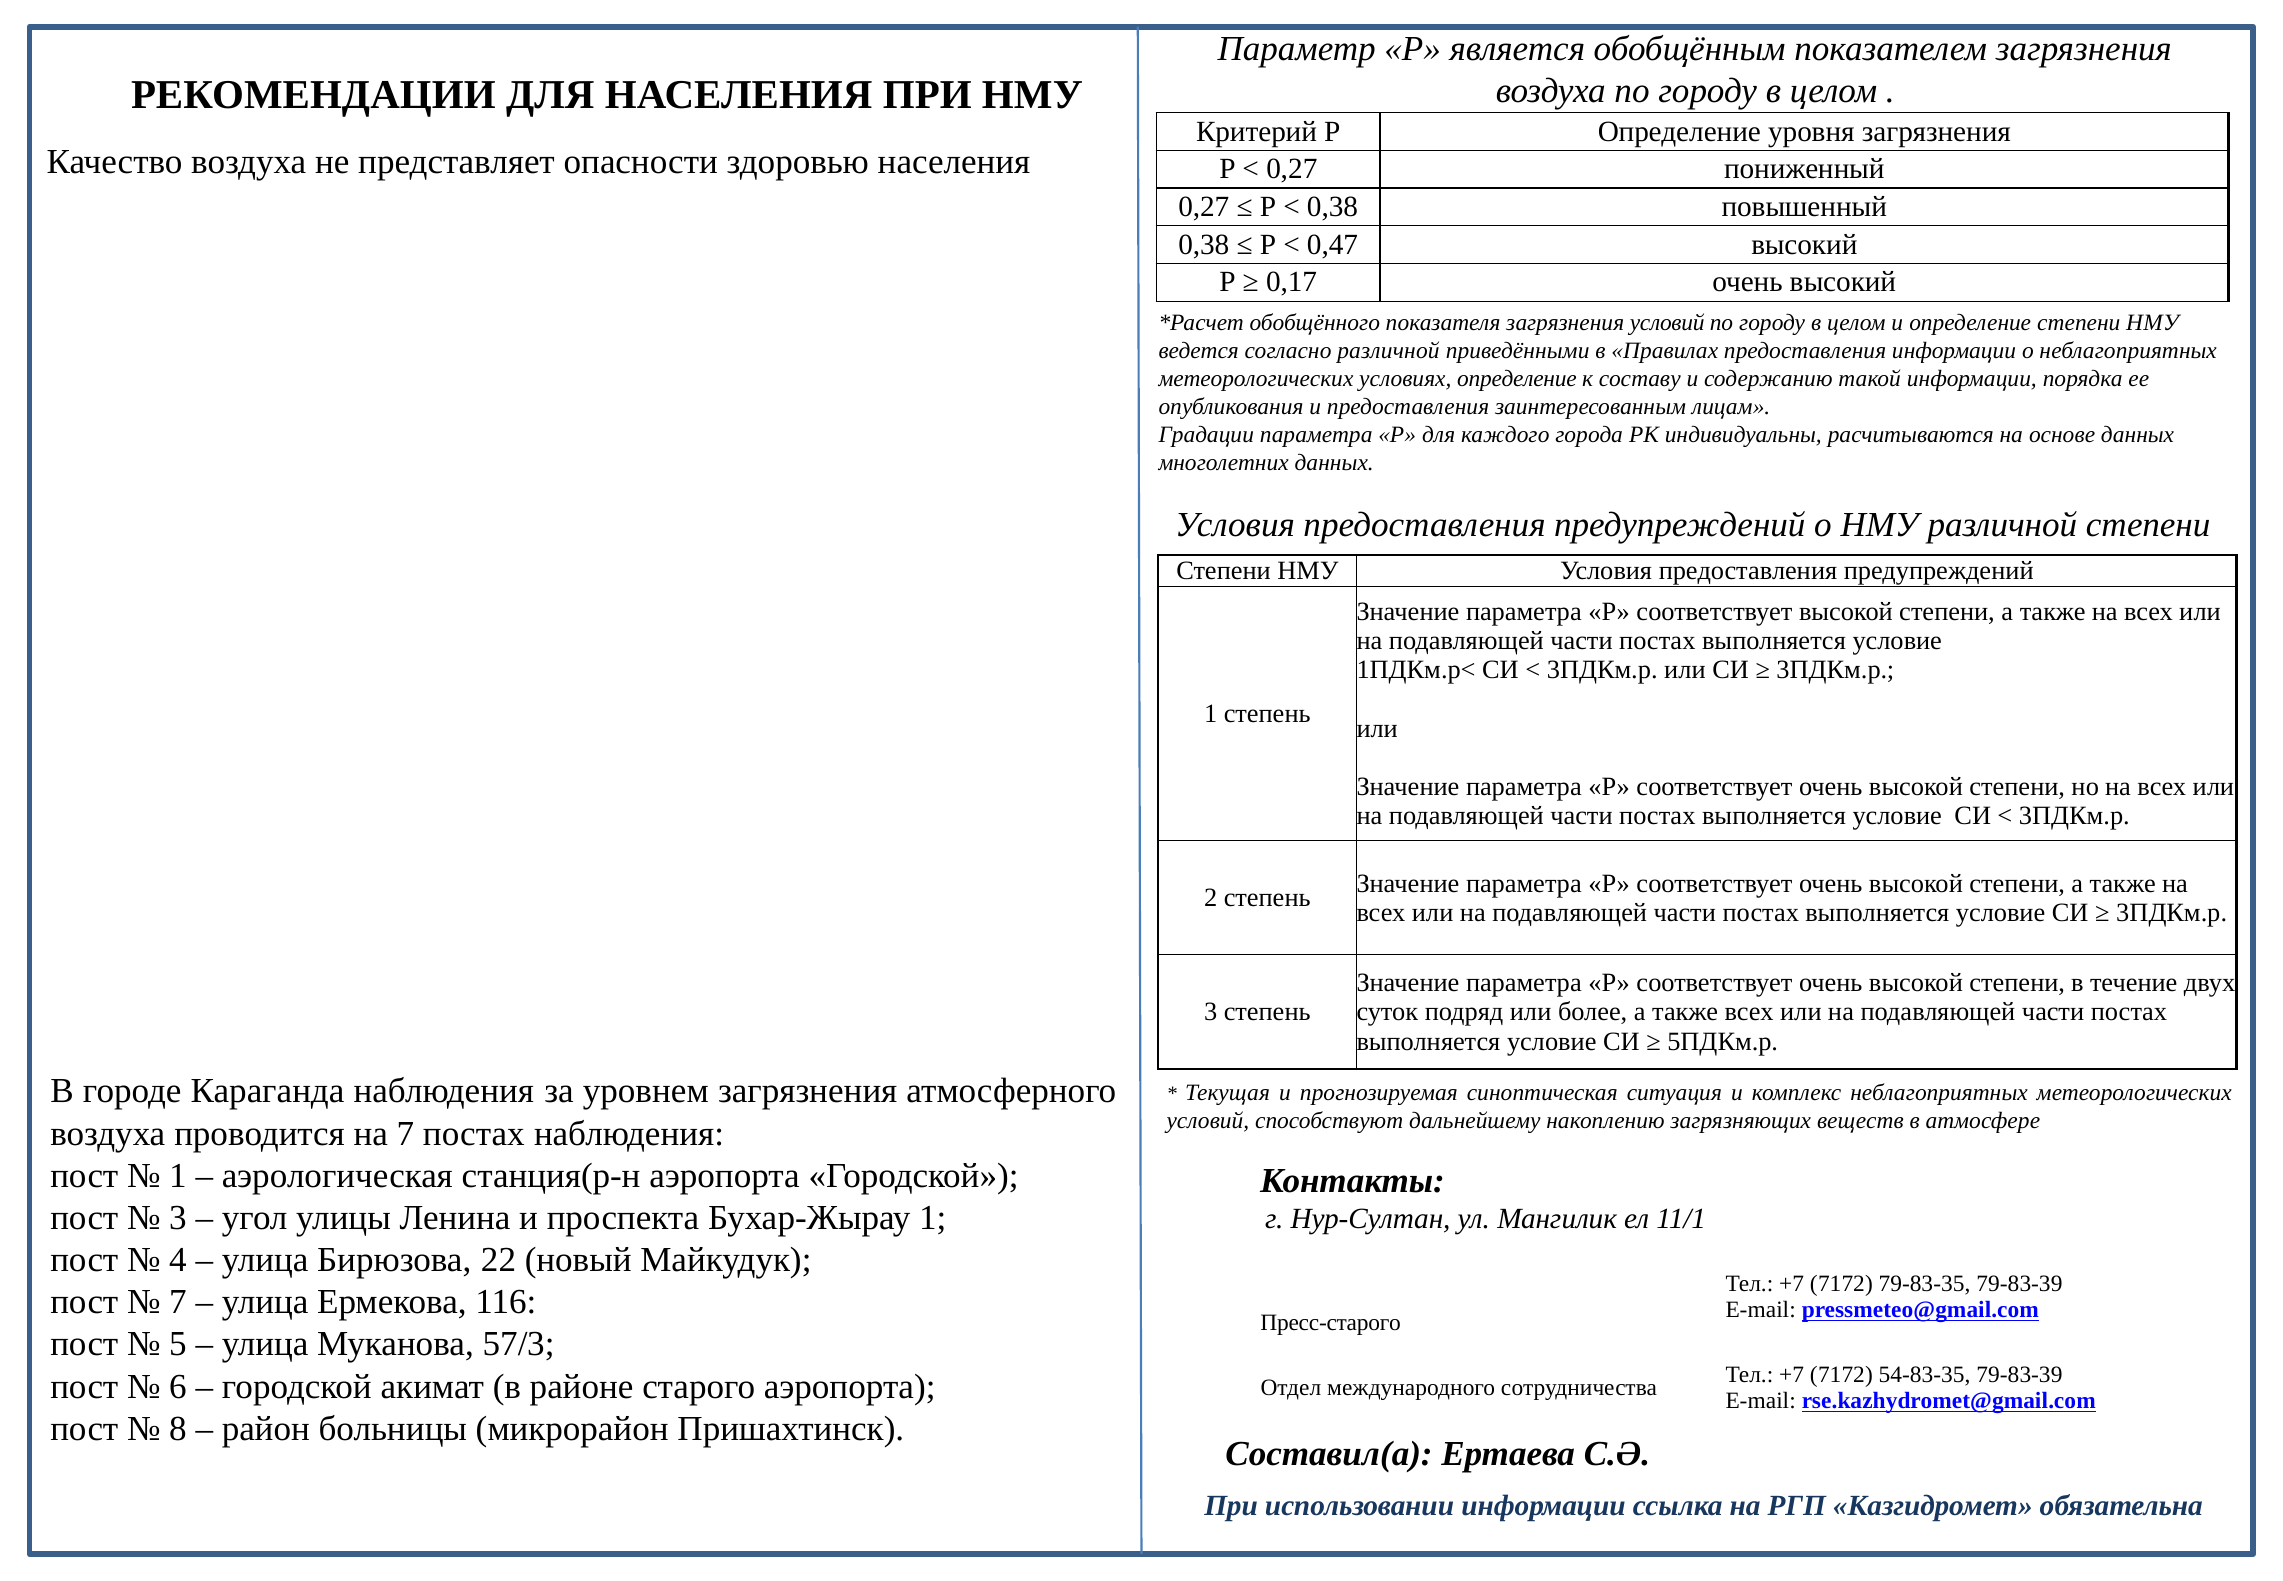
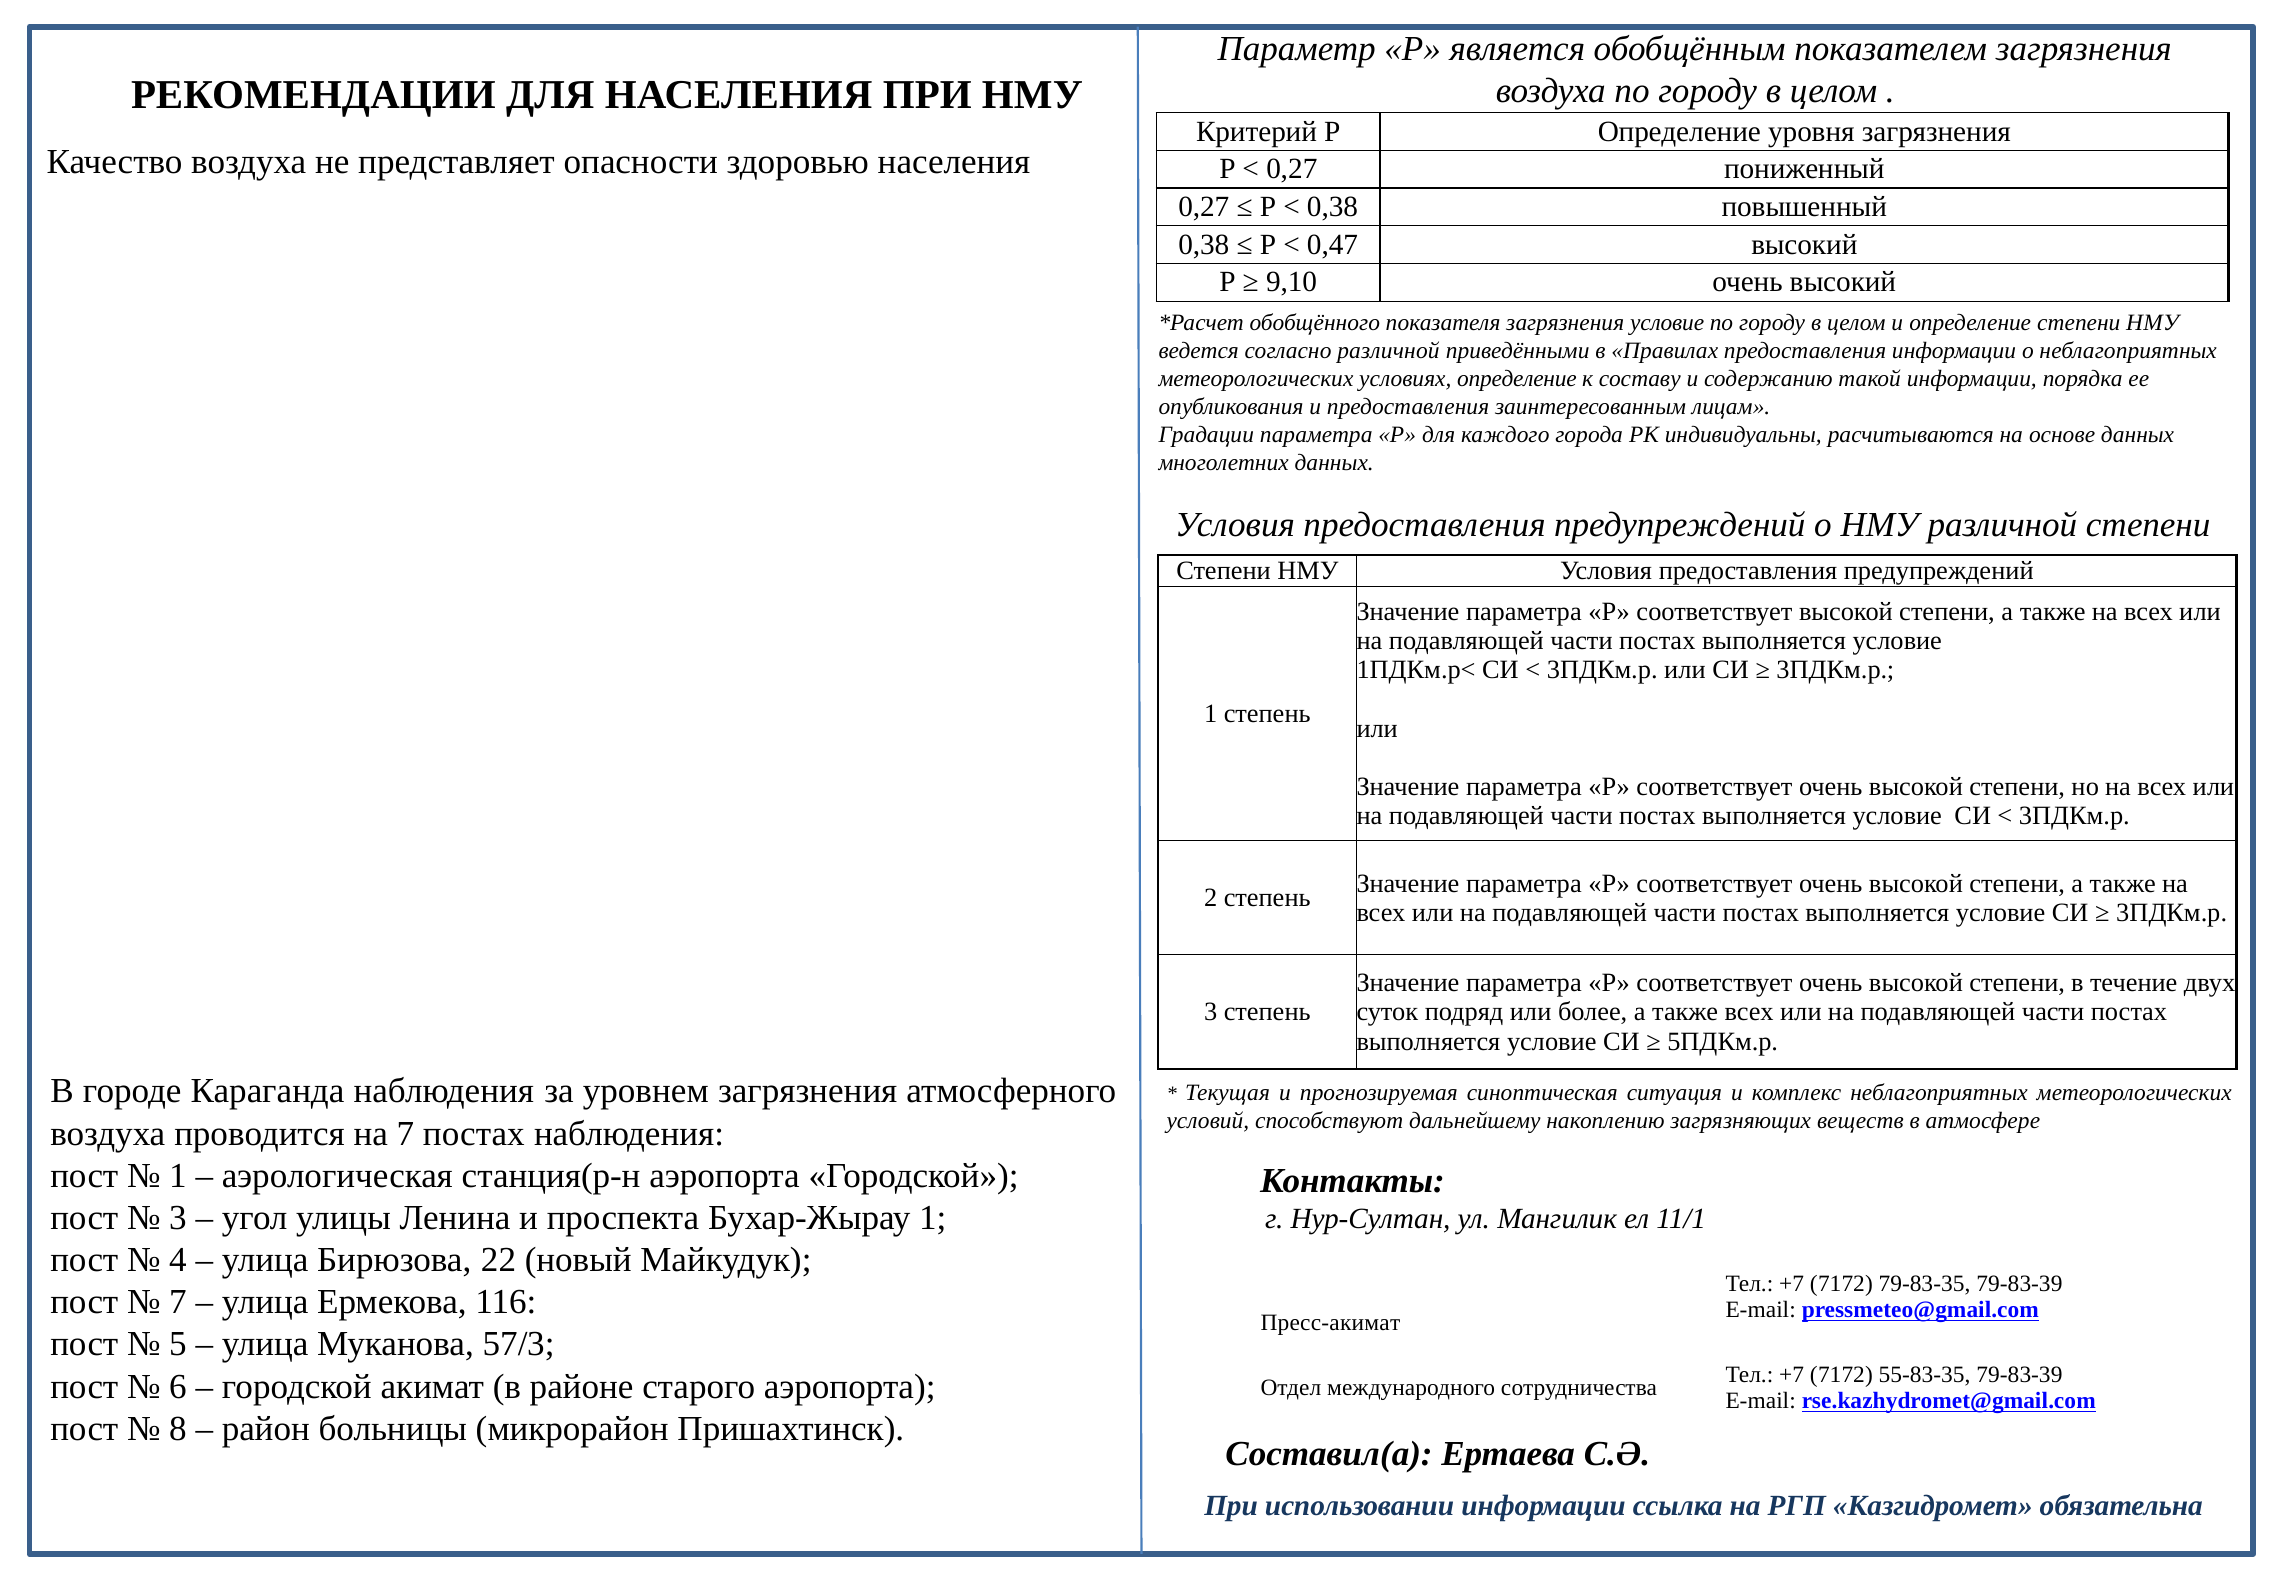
0,17: 0,17 -> 9,10
загрязнения условий: условий -> условие
Пресс-старого: Пресс-старого -> Пресс-акимат
54-83-35: 54-83-35 -> 55-83-35
